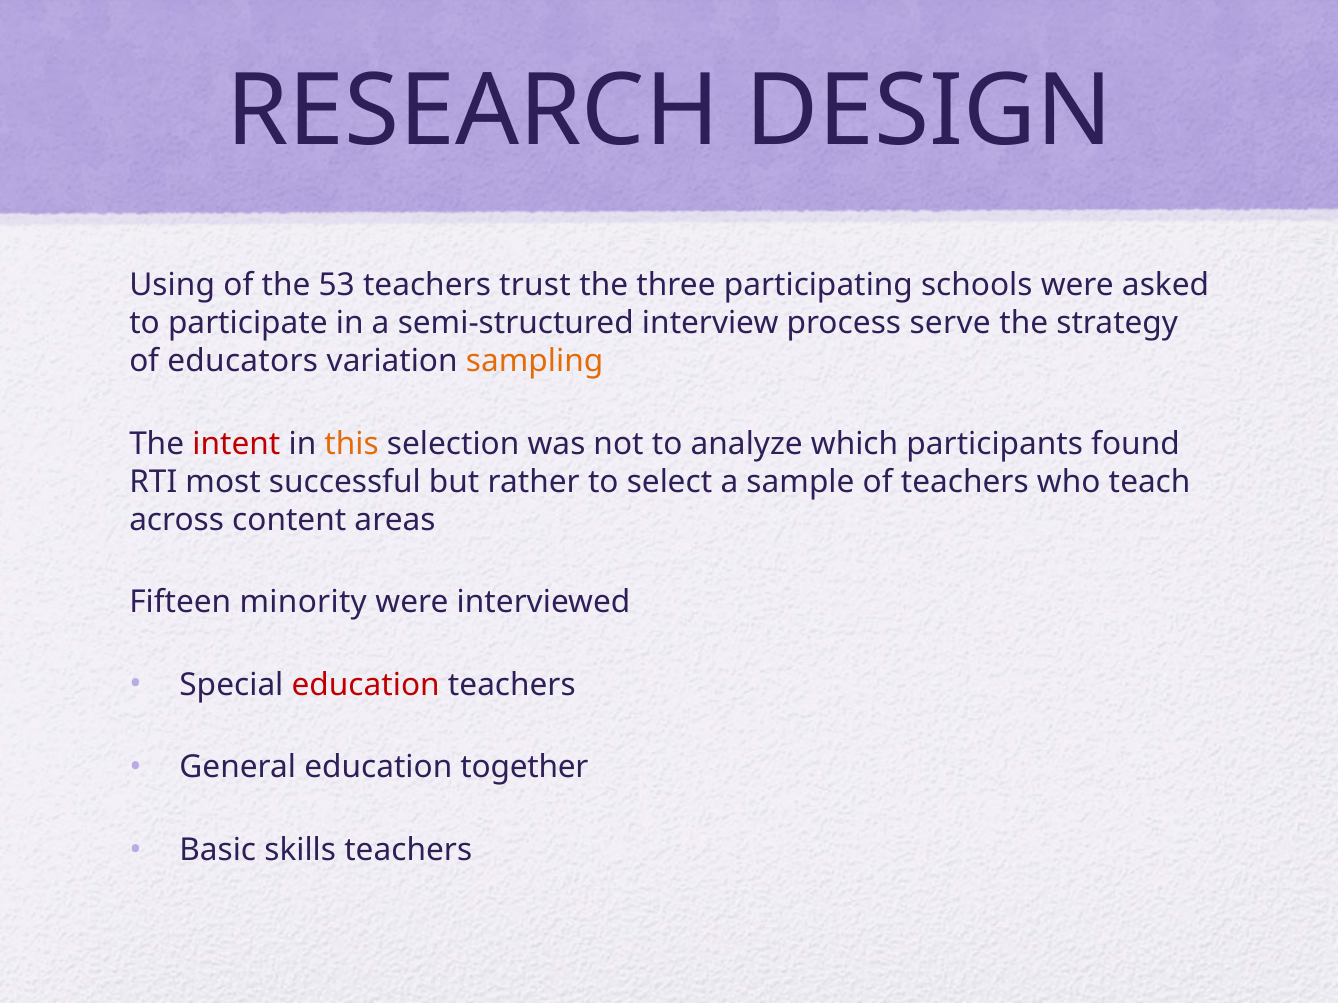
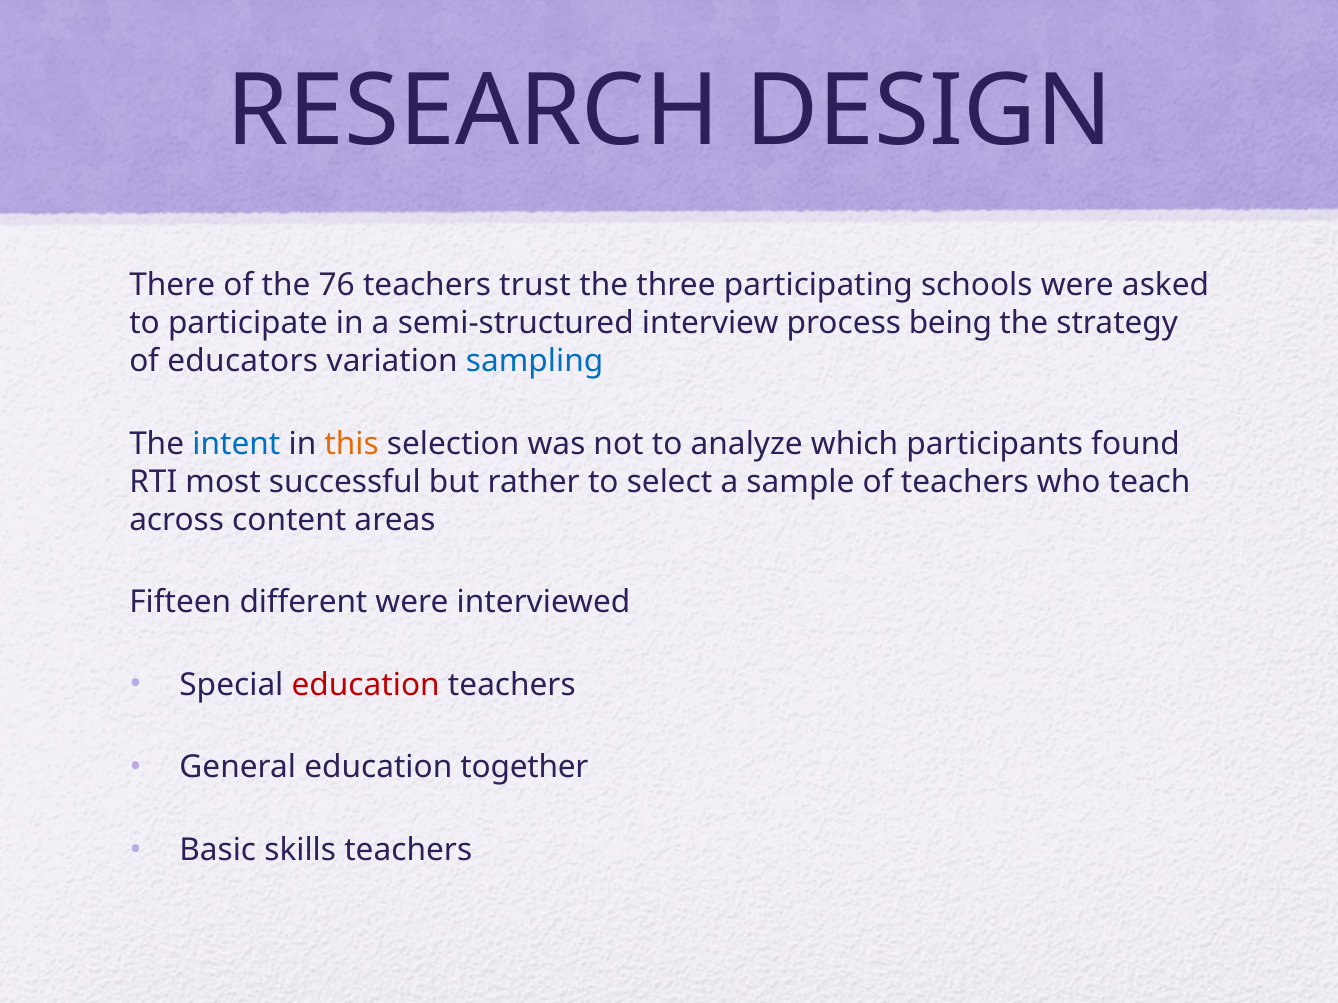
Using: Using -> There
53: 53 -> 76
serve: serve -> being
sampling colour: orange -> blue
intent colour: red -> blue
minority: minority -> different
